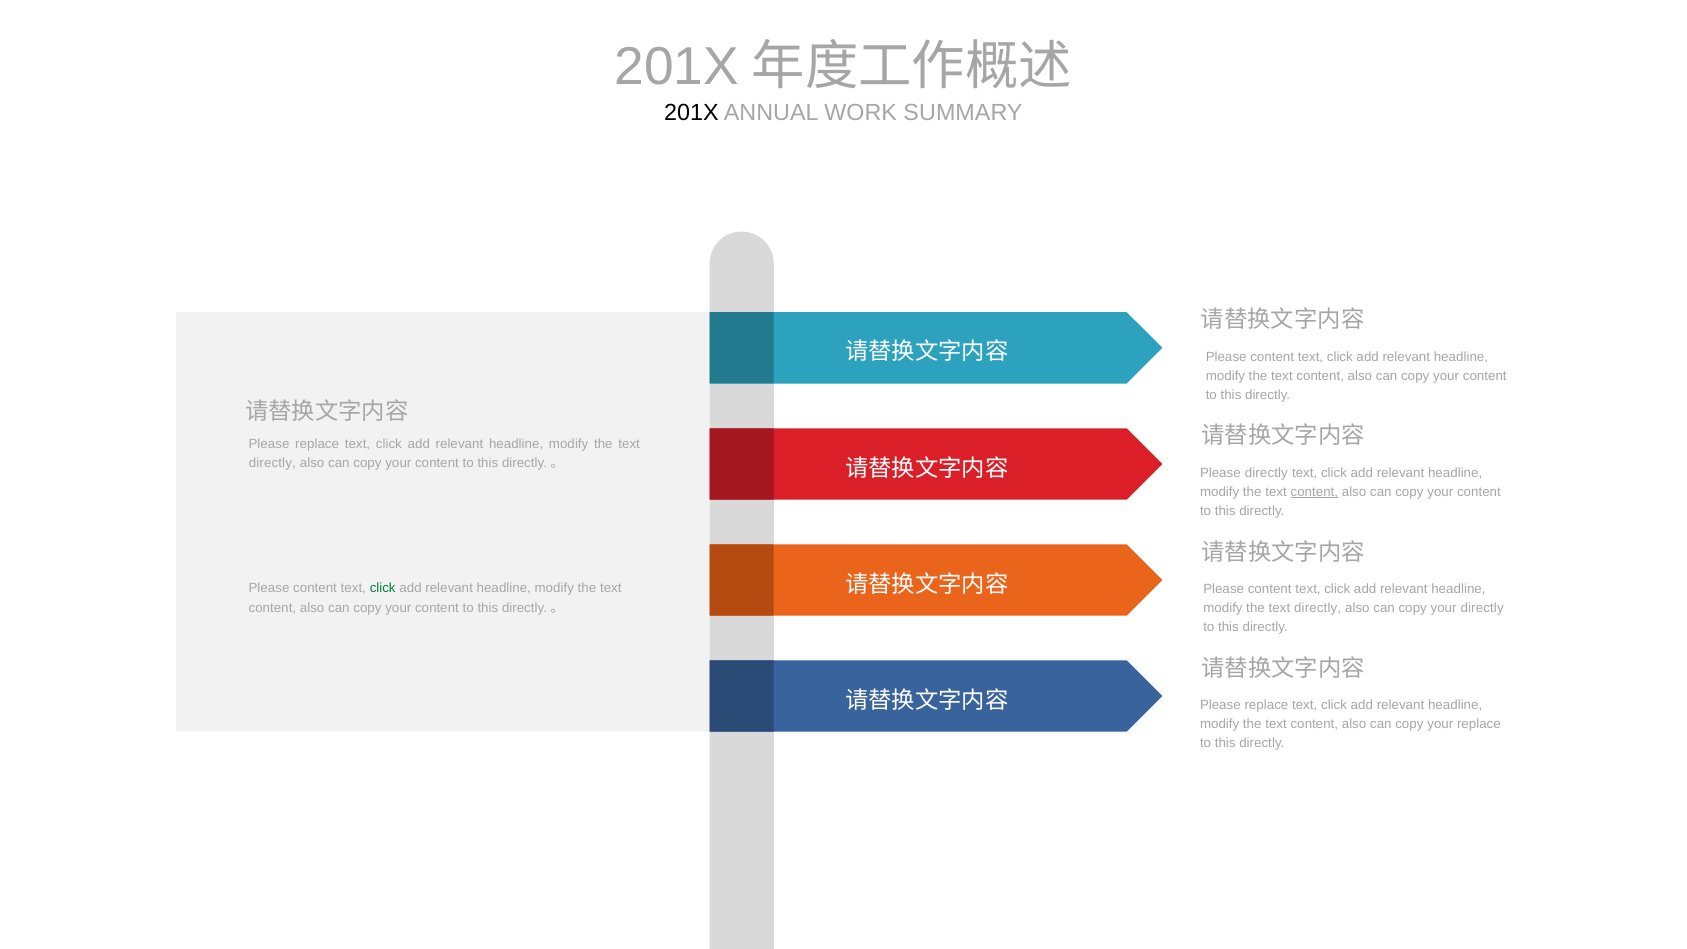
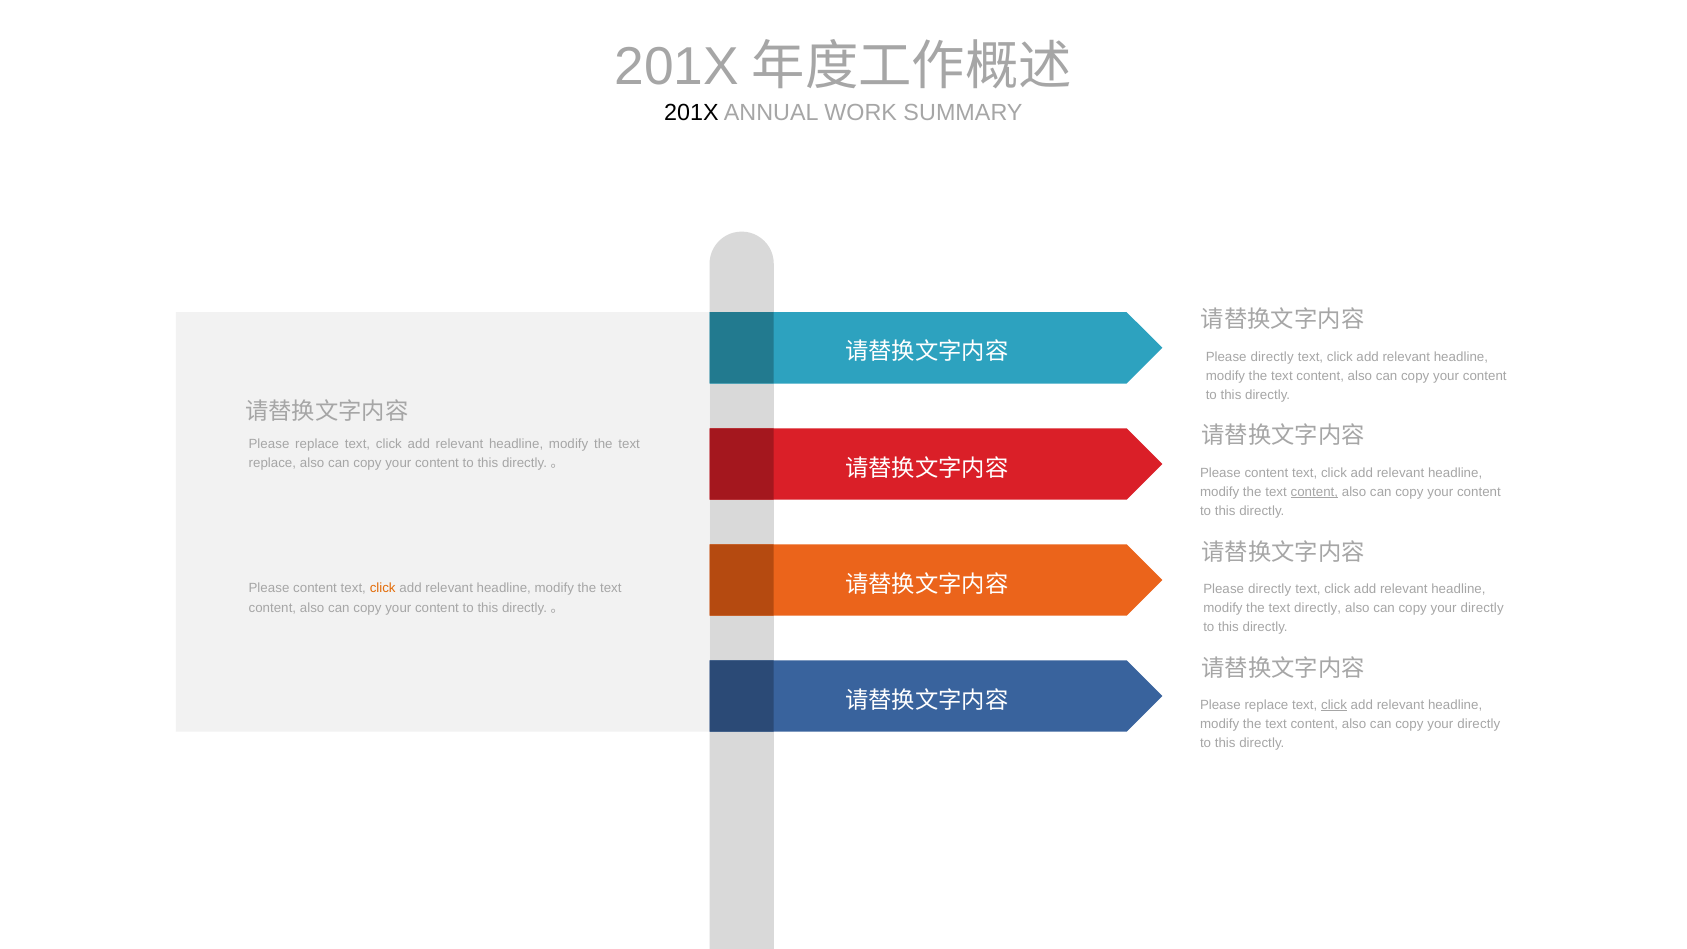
content at (1272, 357): content -> directly
directly at (272, 463): directly -> replace
directly at (1266, 473): directly -> content
click at (383, 588) colour: green -> orange
content at (1270, 589): content -> directly
click at (1334, 705) underline: none -> present
replace at (1479, 724): replace -> directly
